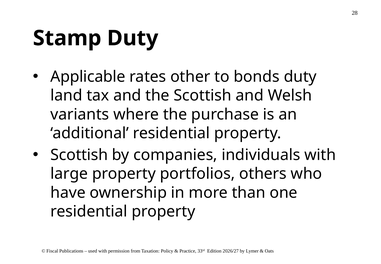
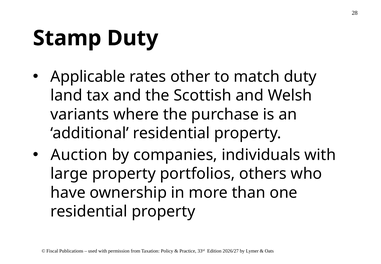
bonds: bonds -> match
Scottish at (79, 155): Scottish -> Auction
